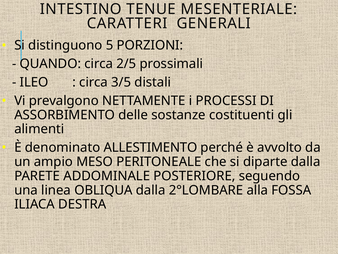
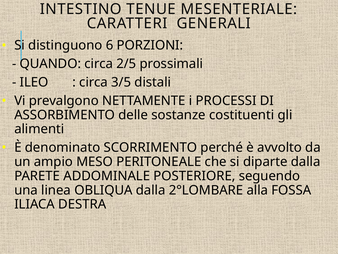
5: 5 -> 6
ALLESTIMENTO: ALLESTIMENTO -> SCORRIMENTO
